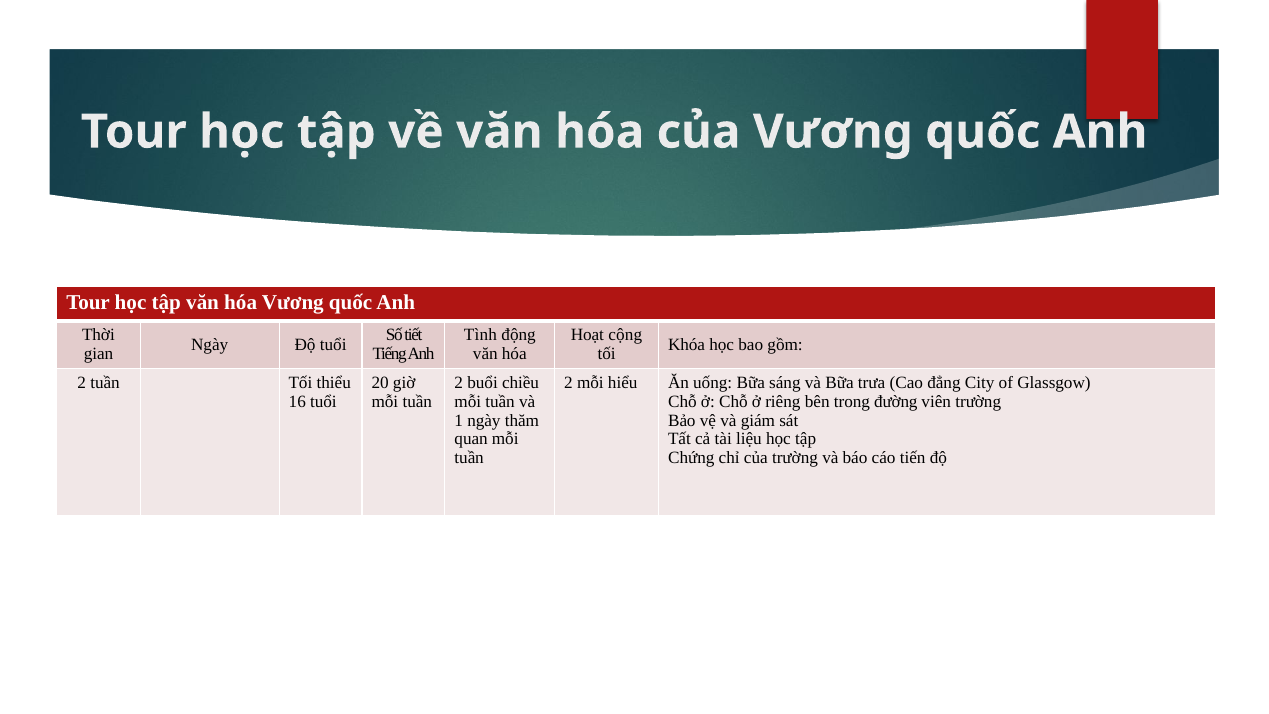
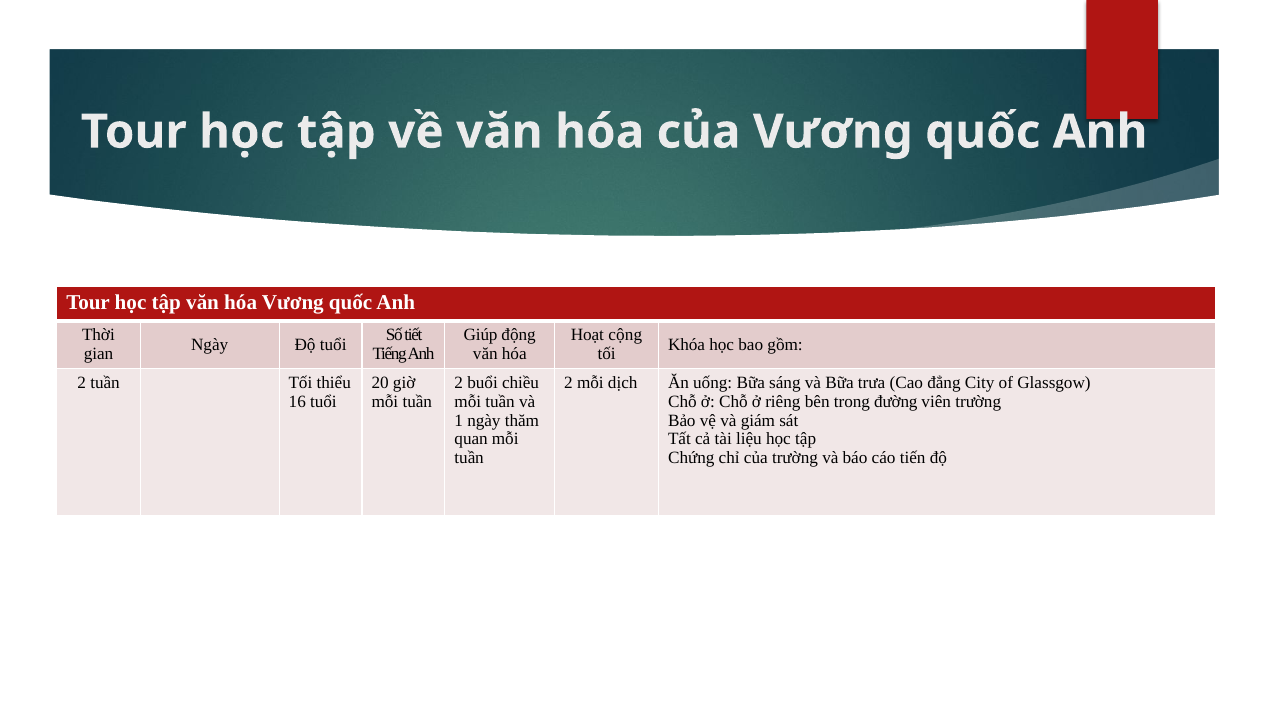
Tình: Tình -> Giúp
hiểu: hiểu -> dịch
